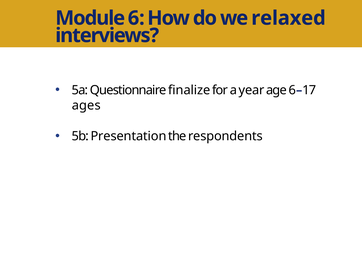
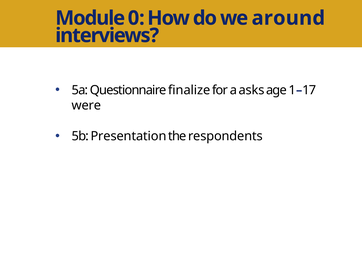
Module 6: 6 -> 0
relaxed: relaxed -> around
year: year -> asks
age 6: 6 -> 1
ages: ages -> were
